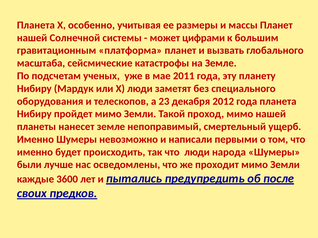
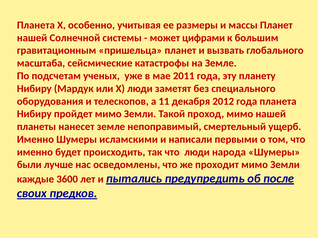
платформа: платформа -> пришельца
23: 23 -> 11
невозможно: невозможно -> исламскими
